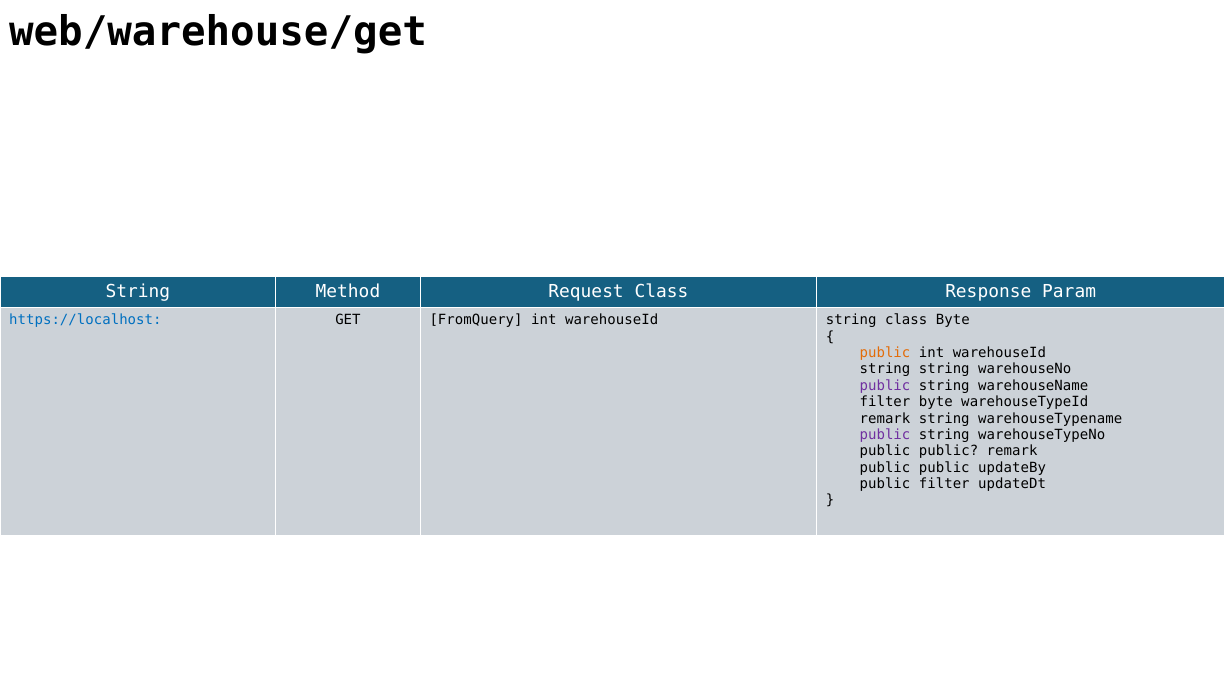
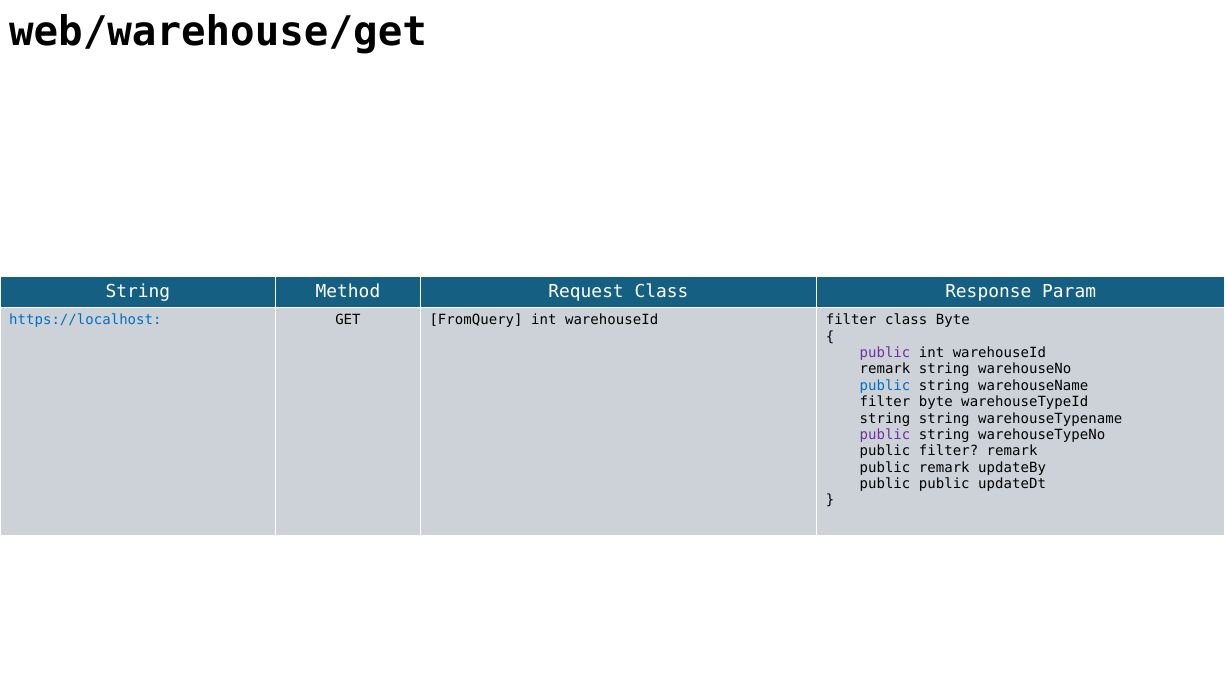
FromQuery int warehouseId string: string -> filter
public at (885, 353) colour: orange -> purple
string at (885, 369): string -> remark
public at (885, 386) colour: purple -> blue
remark at (885, 418): remark -> string
public at (949, 451): public -> filter
public at (944, 468): public -> remark
public filter: filter -> public
